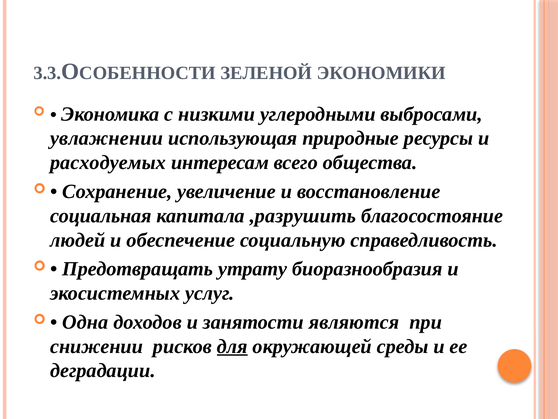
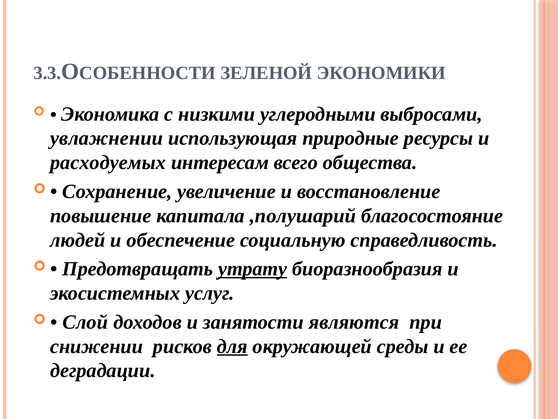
социальная: социальная -> повышение
,разрушить: ,разрушить -> ,полушарий
утрату underline: none -> present
Одна: Одна -> Cлой
